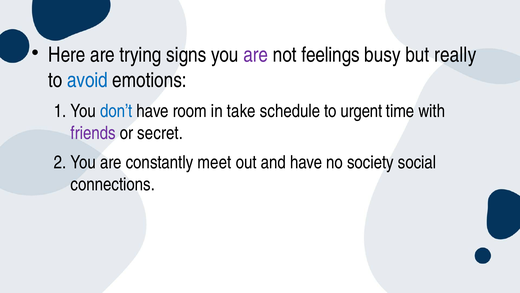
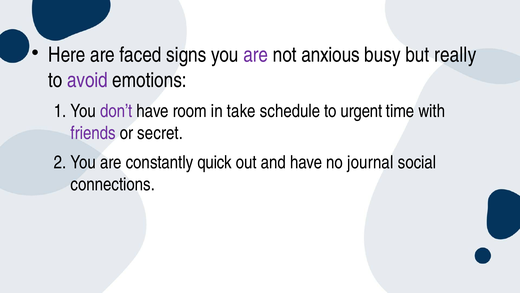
trying: trying -> faced
feelings: feelings -> anxious
avoid colour: blue -> purple
don’t colour: blue -> purple
meet: meet -> quick
society: society -> journal
